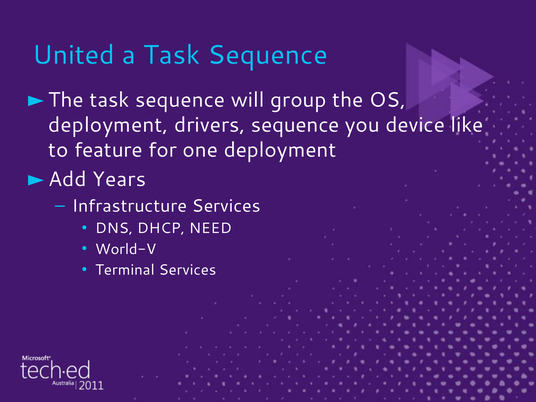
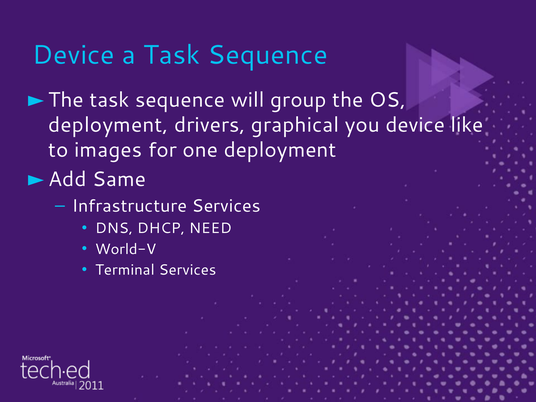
United at (73, 55): United -> Device
drivers sequence: sequence -> graphical
feature: feature -> images
Years: Years -> Same
